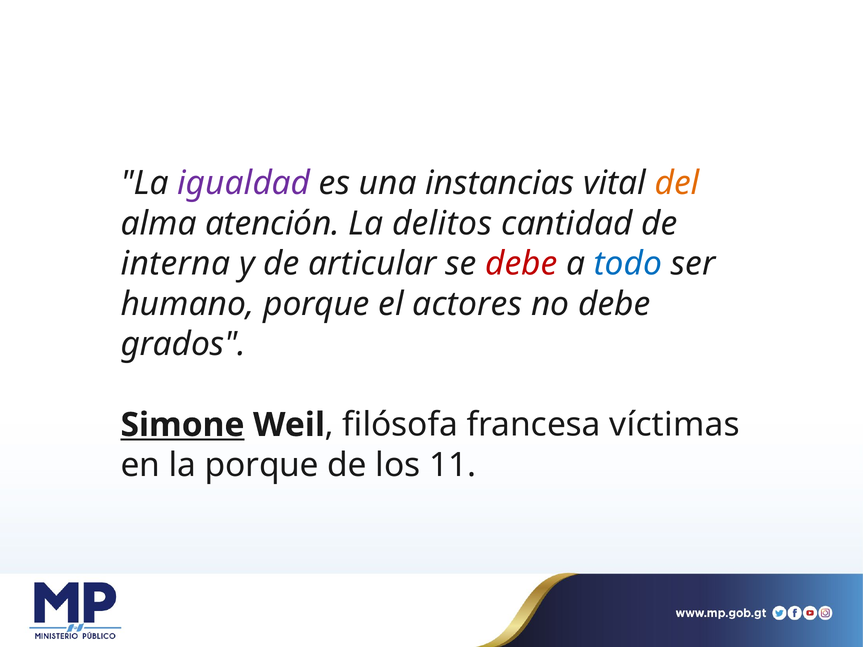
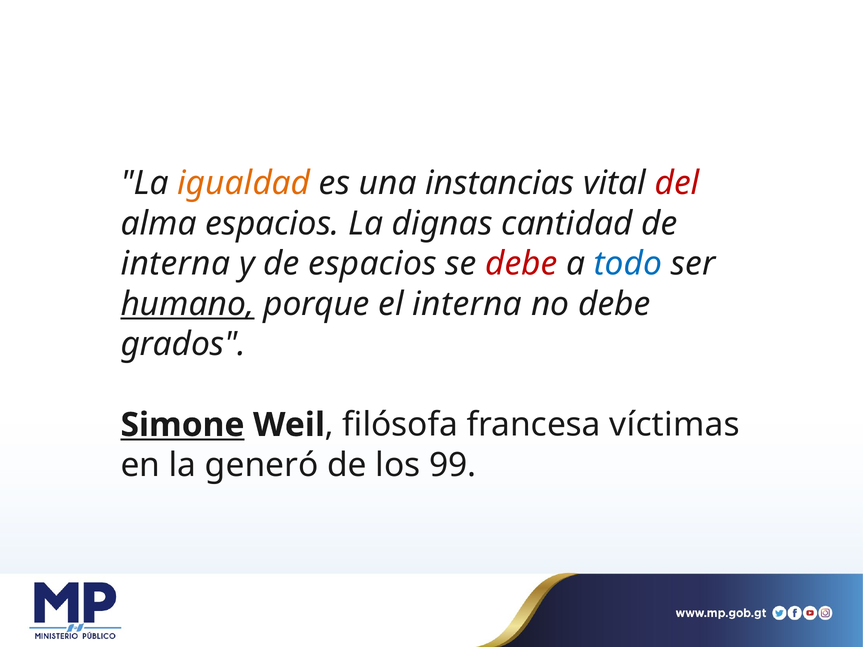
igualdad colour: purple -> orange
del colour: orange -> red
alma atención: atención -> espacios
delitos: delitos -> dignas
de articular: articular -> espacios
humano underline: none -> present
el actores: actores -> interna
la porque: porque -> generó
11: 11 -> 99
